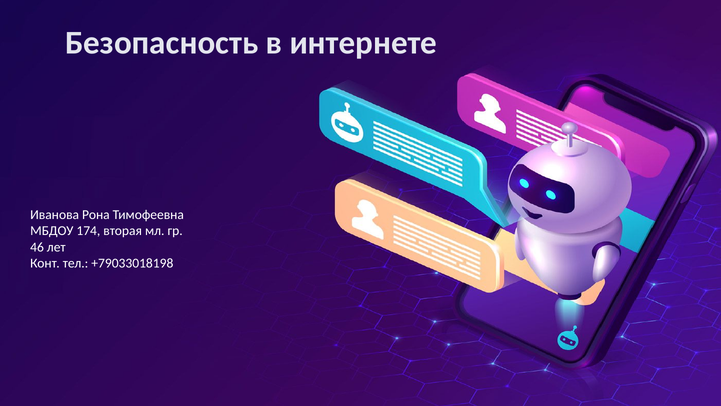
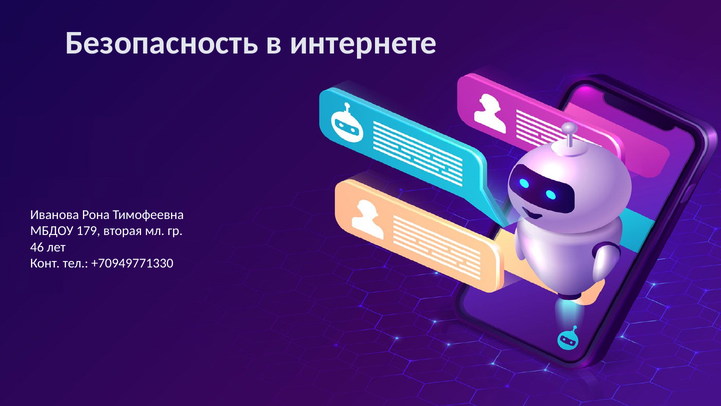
174: 174 -> 179
+79033018198: +79033018198 -> +70949771330
